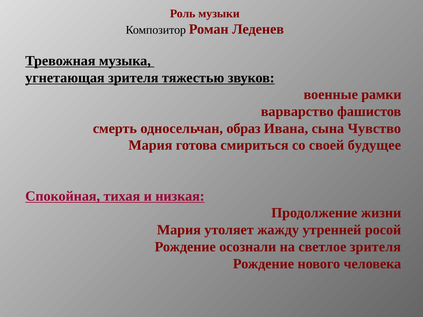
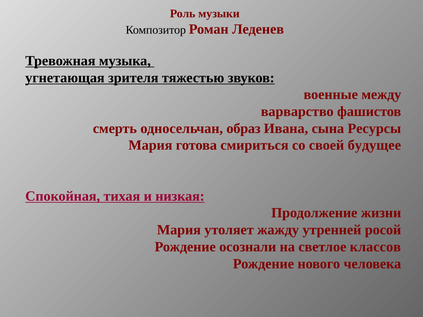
рамки: рамки -> между
Чувство: Чувство -> Ресурсы
светлое зрителя: зрителя -> классов
